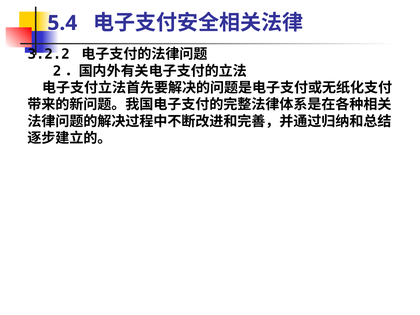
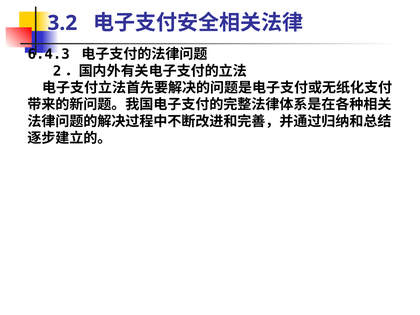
5.4: 5.4 -> 3.2
3.2.2: 3.2.2 -> 6.4.3
